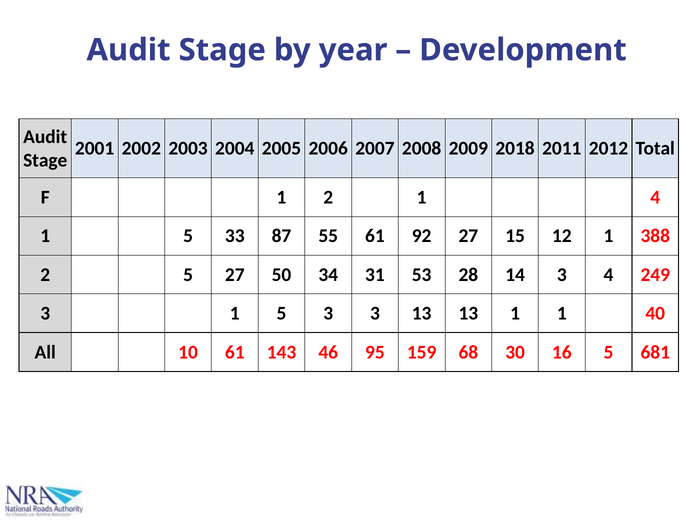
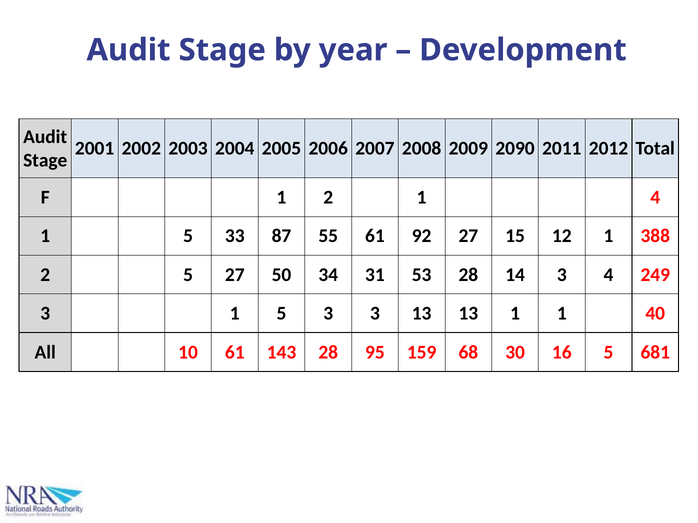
2018: 2018 -> 2090
143 46: 46 -> 28
